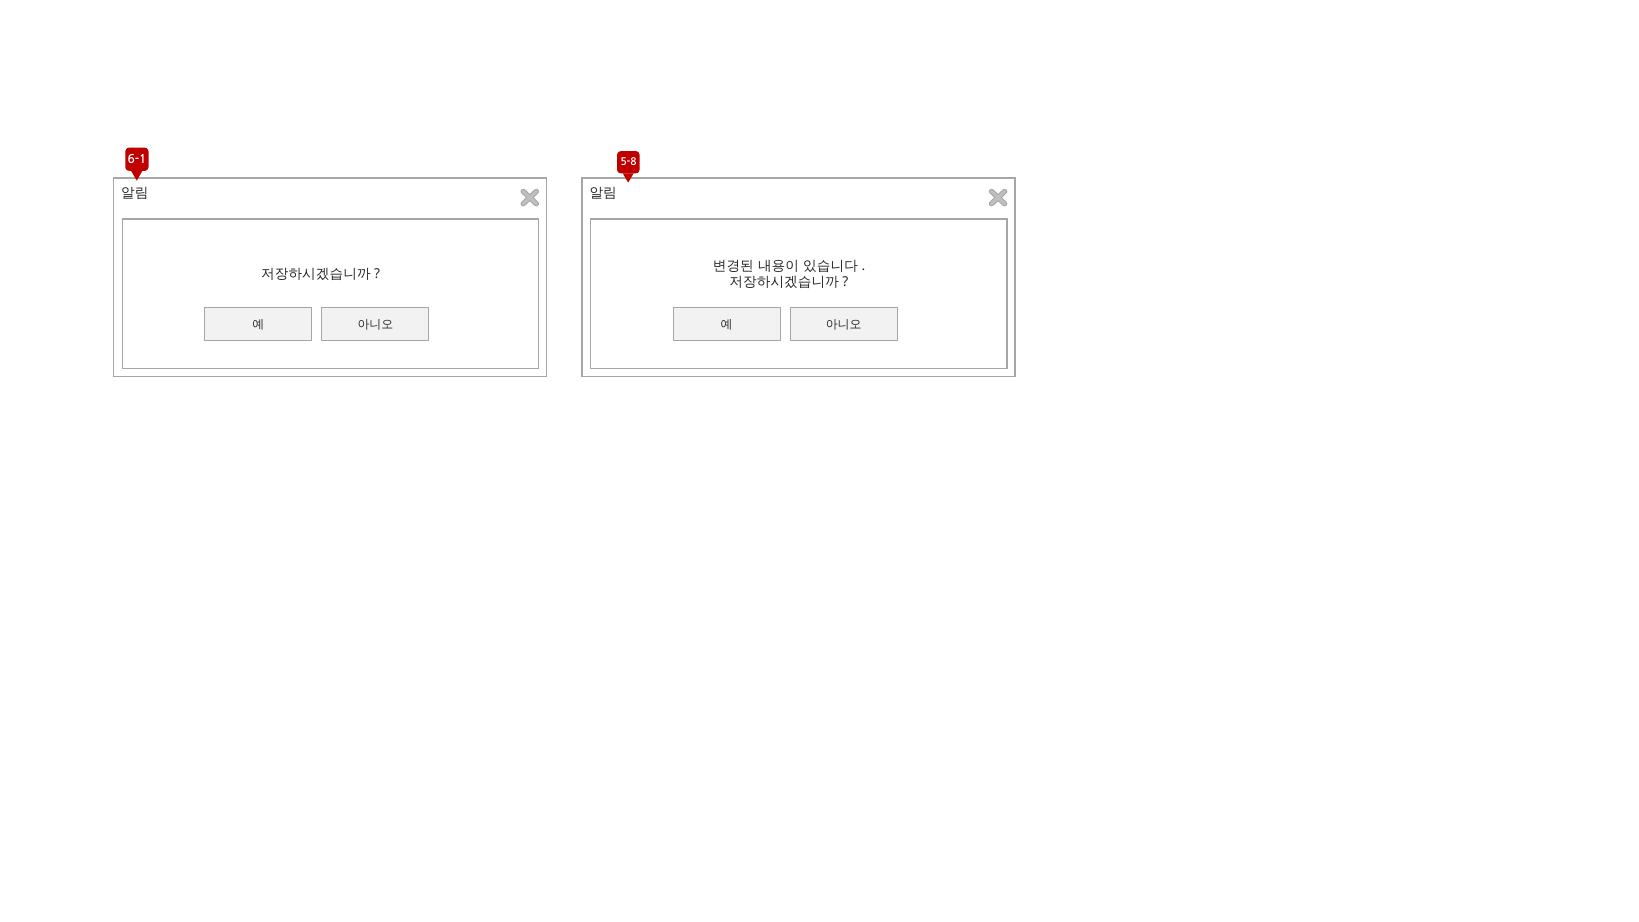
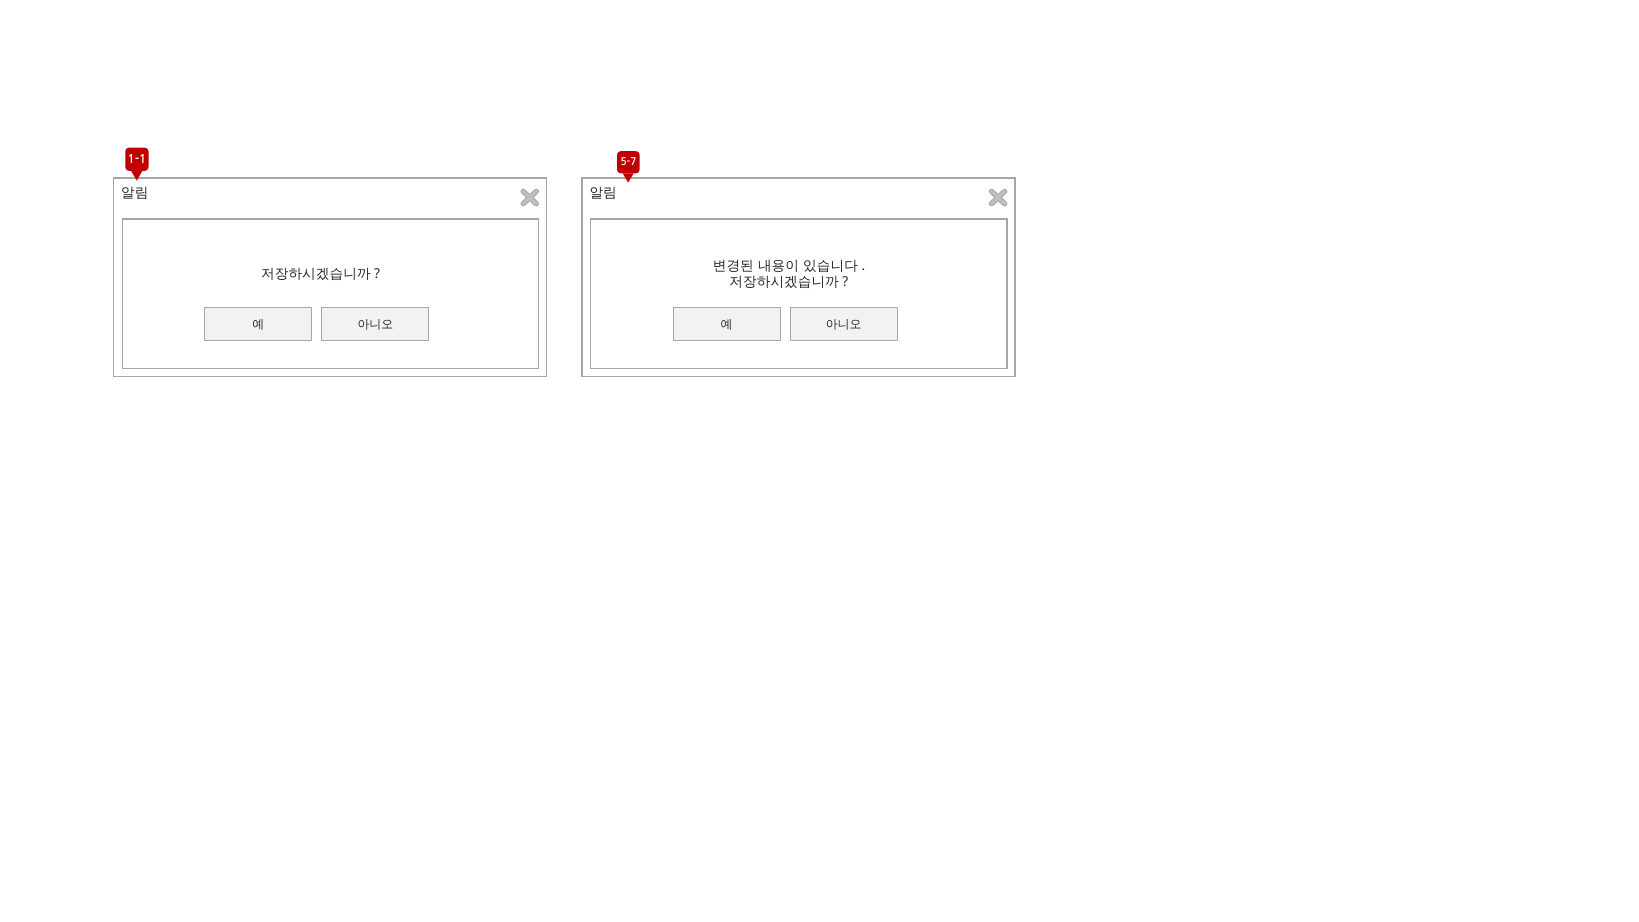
6-1: 6-1 -> 1-1
5-8: 5-8 -> 5-7
